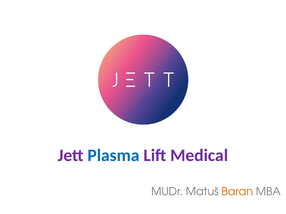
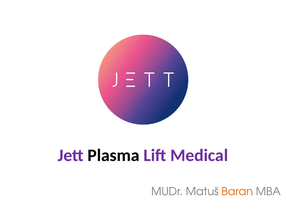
Plasma colour: blue -> black
